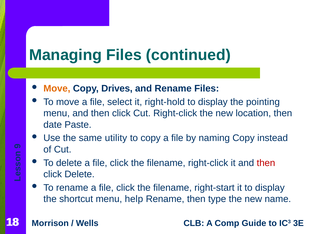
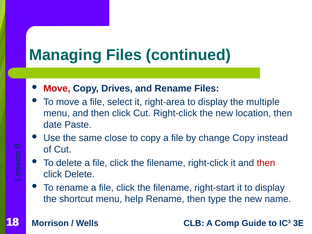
Move at (57, 89) colour: orange -> red
right-hold: right-hold -> right-area
pointing: pointing -> multiple
utility: utility -> close
naming: naming -> change
